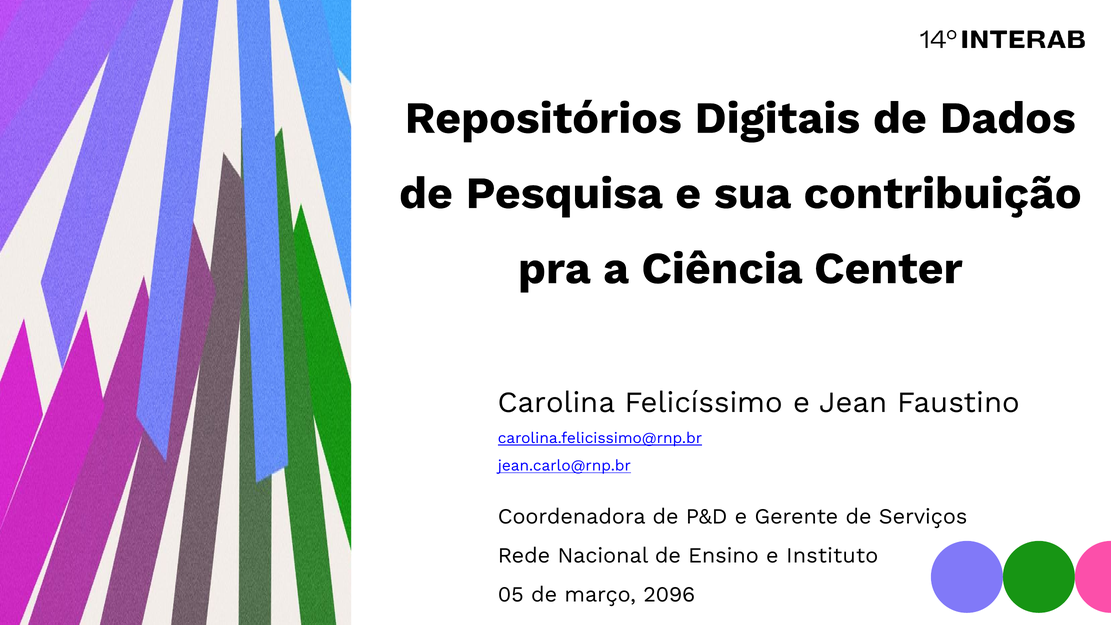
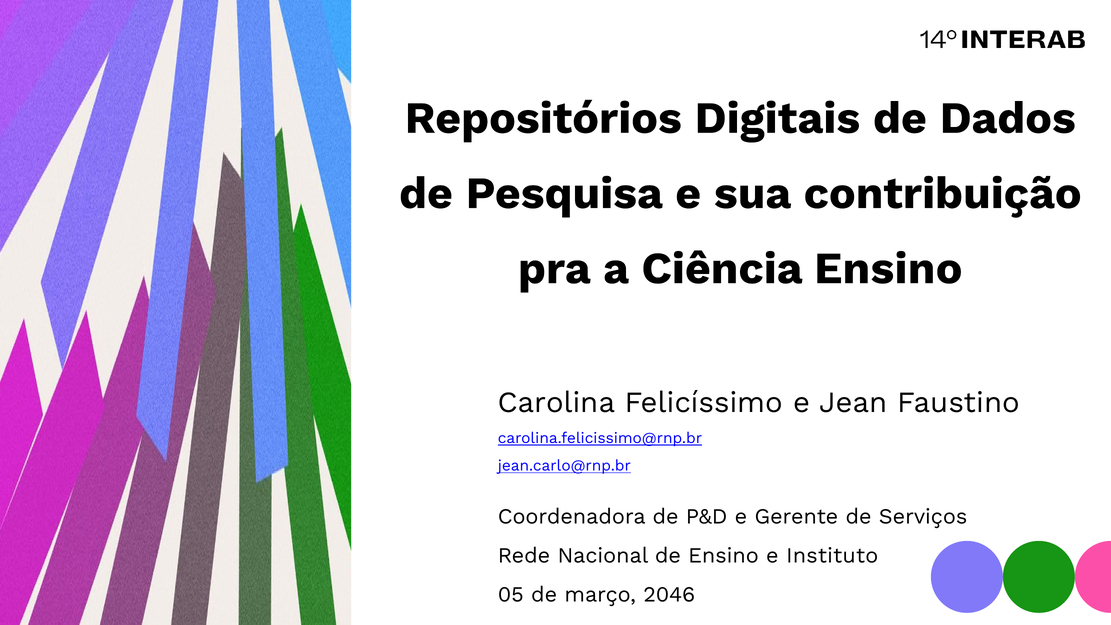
Ciência Center: Center -> Ensino
2096: 2096 -> 2046
